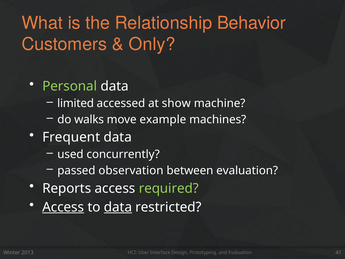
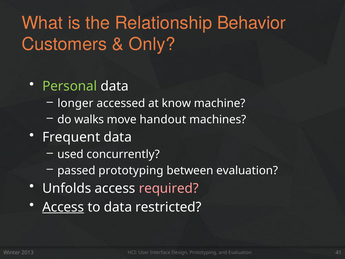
limited: limited -> longer
show: show -> know
example: example -> handout
passed observation: observation -> prototyping
Reports: Reports -> Unfolds
required colour: light green -> pink
data at (118, 207) underline: present -> none
